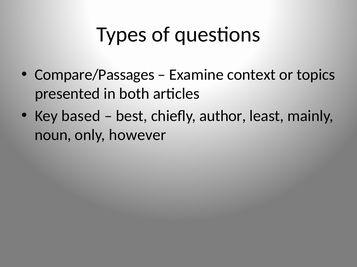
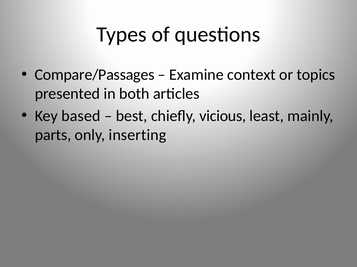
author: author -> vicious
noun: noun -> parts
however: however -> inserting
